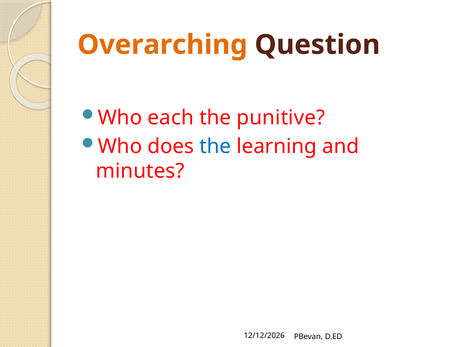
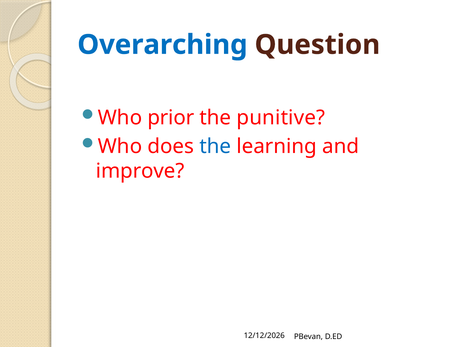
Overarching colour: orange -> blue
each: each -> prior
minutes: minutes -> improve
